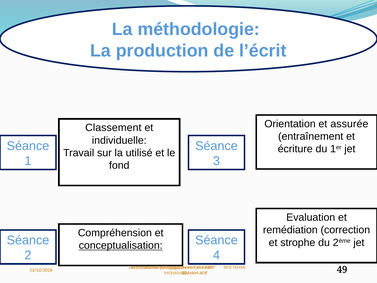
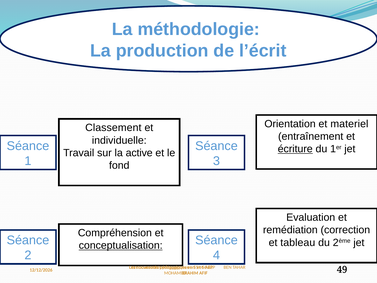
assurée: assurée -> materiel
écriture underline: none -> present
utilisé: utilisé -> active
strophe: strophe -> tableau
